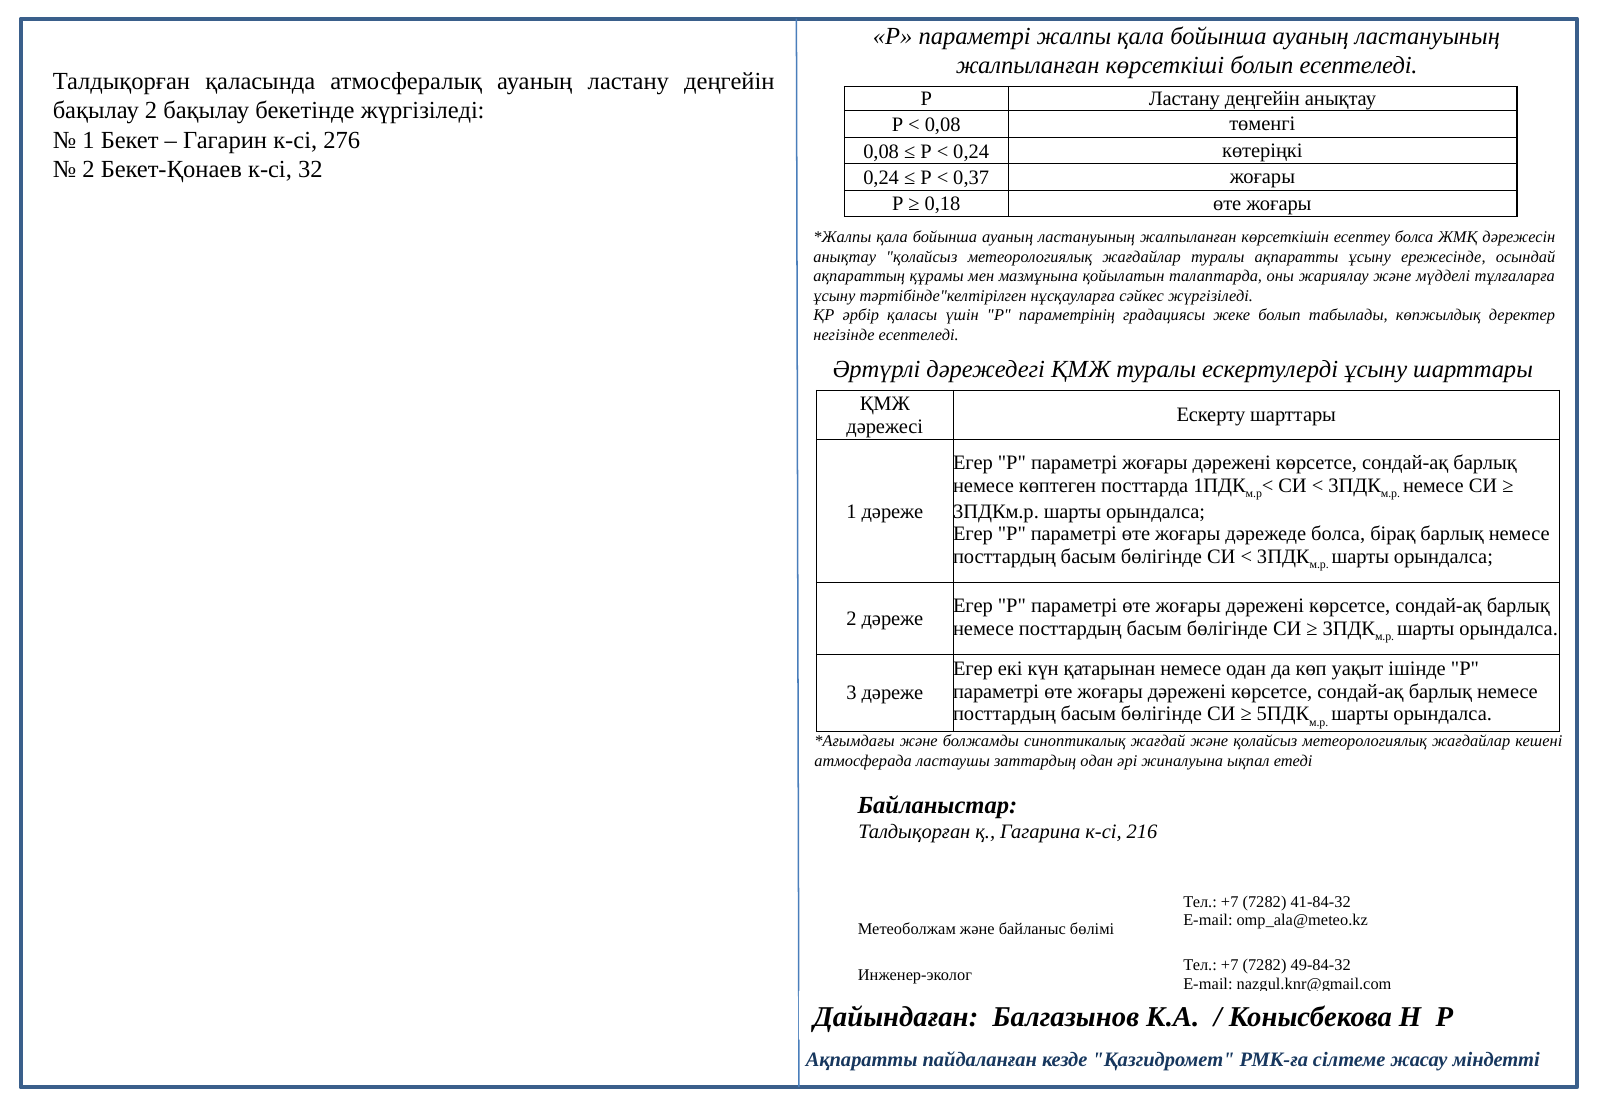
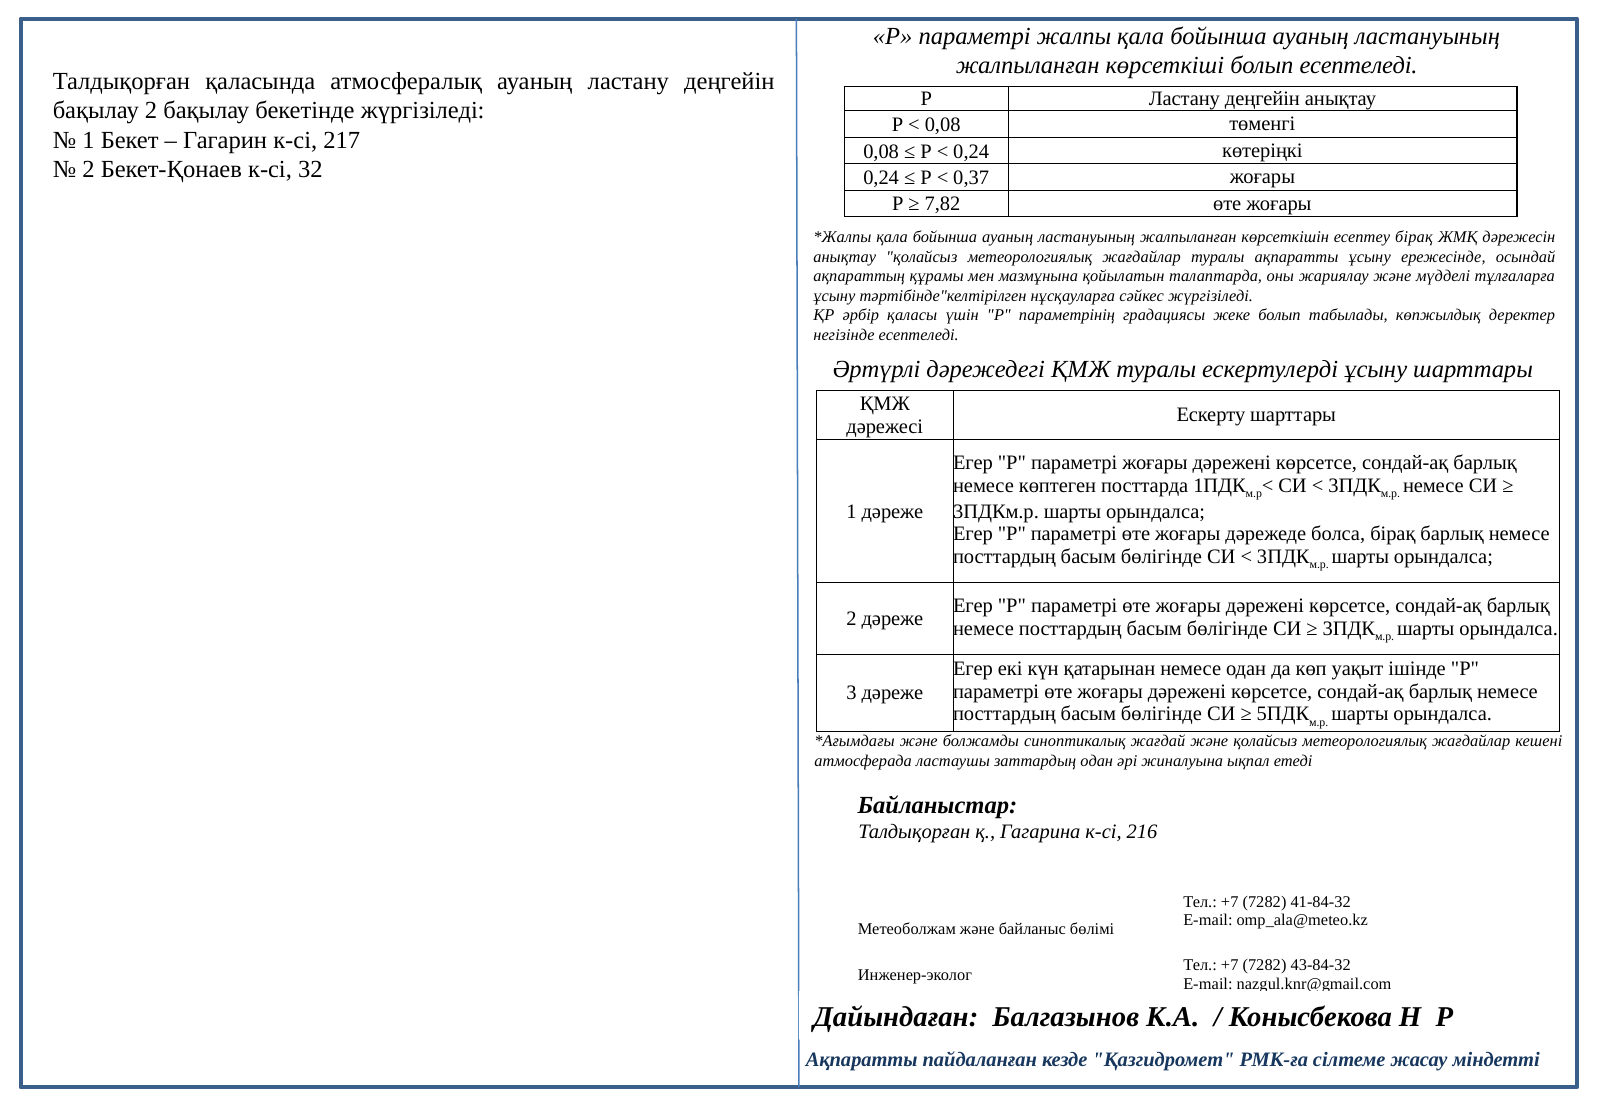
276: 276 -> 217
0,18: 0,18 -> 7,82
есептеу болса: болса -> бірақ
49-84-32: 49-84-32 -> 43-84-32
